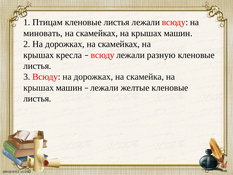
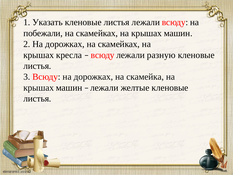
Птицам: Птицам -> Указать
миновать: миновать -> побежали
